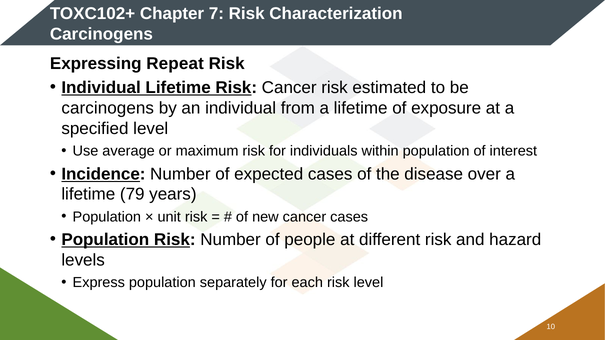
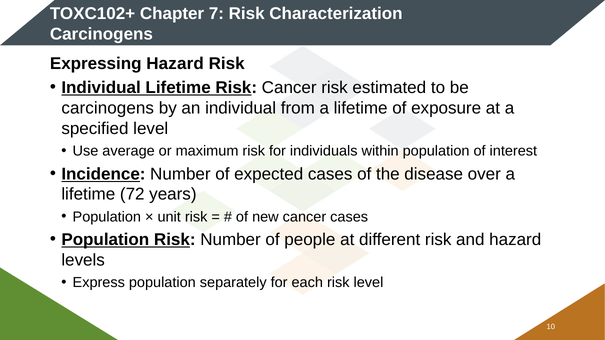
Expressing Repeat: Repeat -> Hazard
79: 79 -> 72
